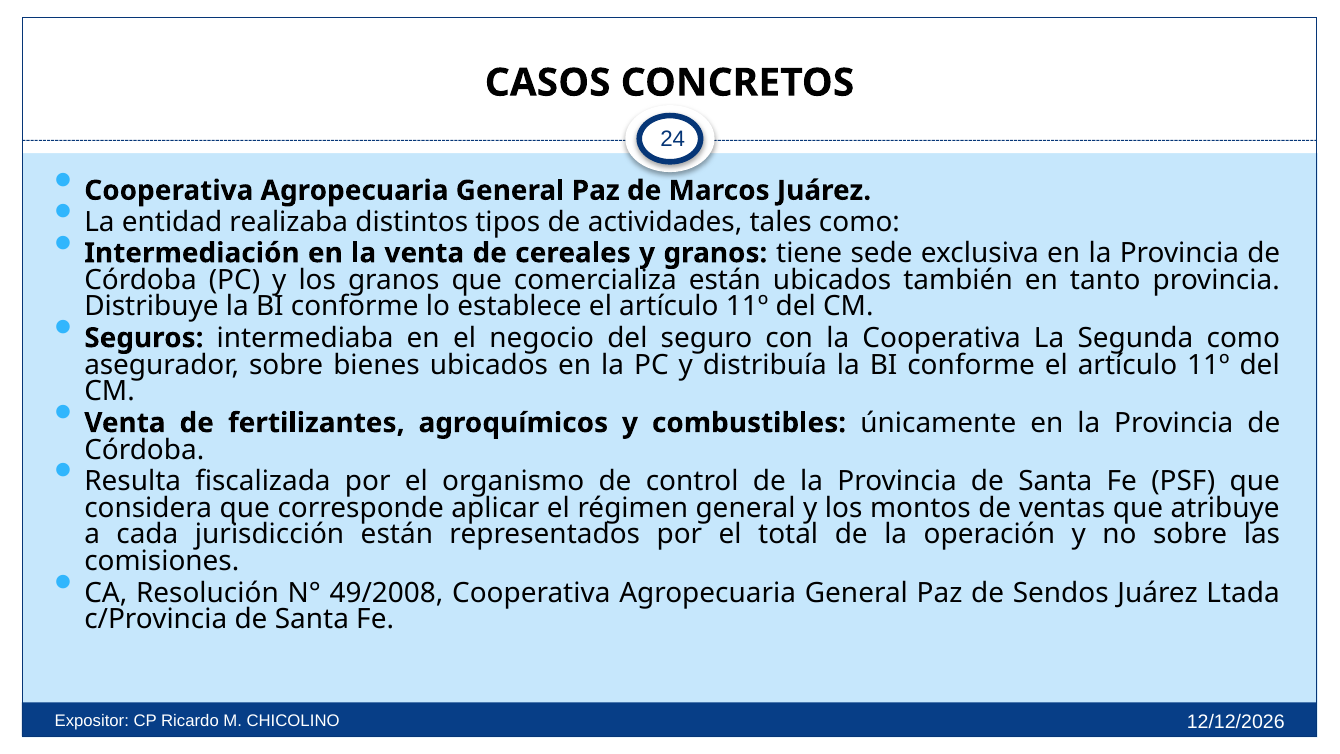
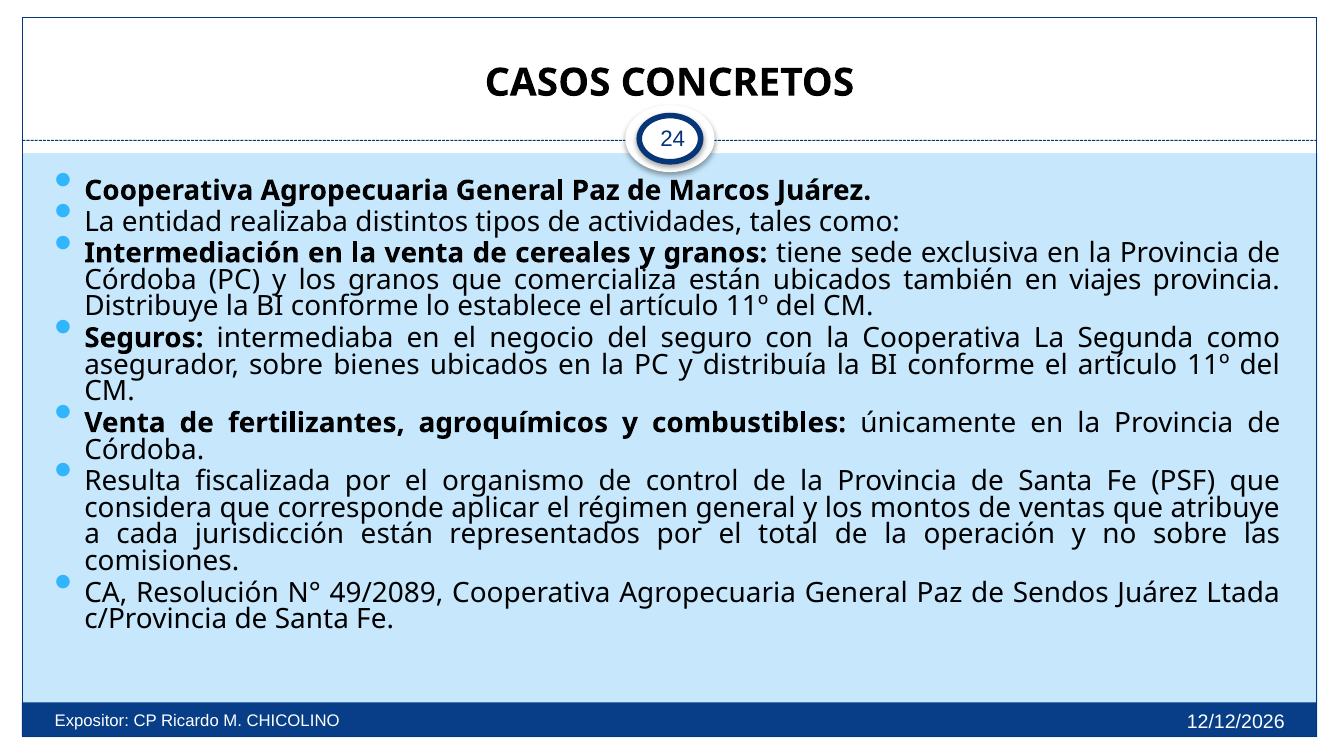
tanto: tanto -> viajes
49/2008: 49/2008 -> 49/2089
